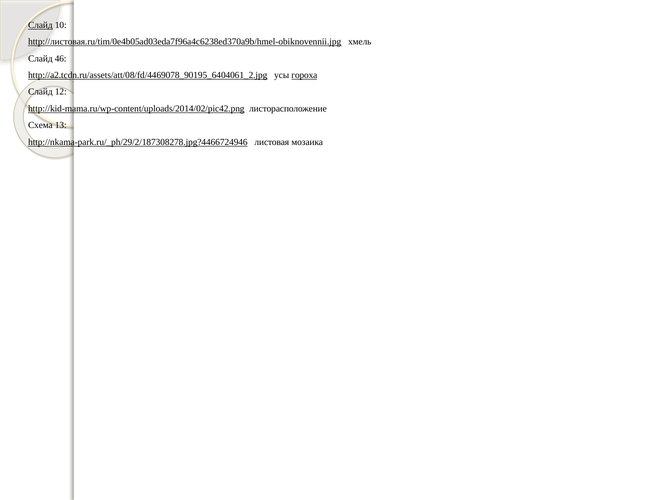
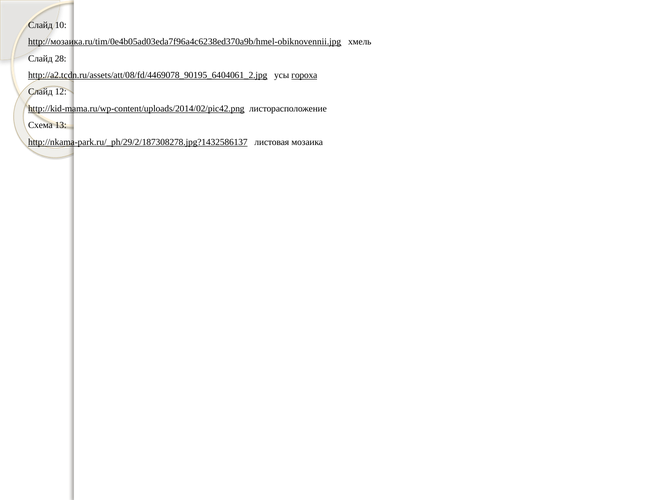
Слайд at (40, 25) underline: present -> none
http://листовая.ru/tim/0e4b05ad03eda7f96a4c6238ed370a9b/hmel-obiknovennii.jpg: http://листовая.ru/tim/0e4b05ad03eda7f96a4c6238ed370a9b/hmel-obiknovennii.jpg -> http://мозаика.ru/tim/0e4b05ad03eda7f96a4c6238ed370a9b/hmel-obiknovennii.jpg
46: 46 -> 28
http://nkama-park.ru/_ph/29/2/187308278.jpg?4466724946: http://nkama-park.ru/_ph/29/2/187308278.jpg?4466724946 -> http://nkama-park.ru/_ph/29/2/187308278.jpg?1432586137
